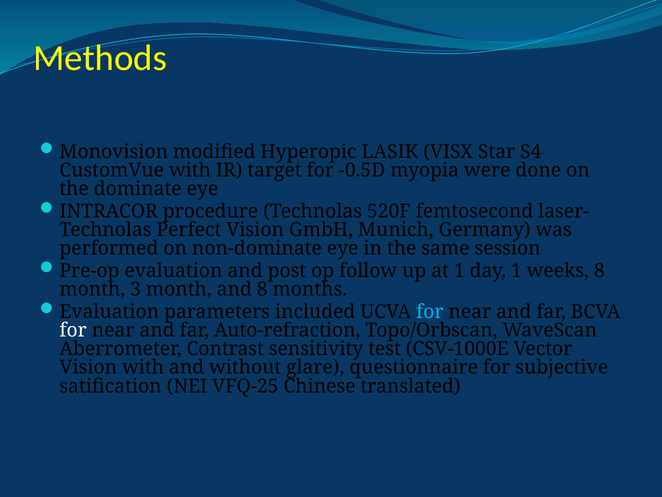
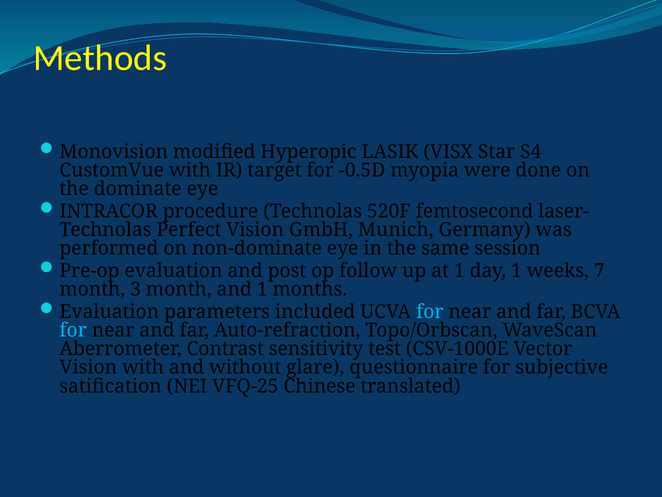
weeks 8: 8 -> 7
and 8: 8 -> 1
for at (73, 330) colour: white -> light blue
